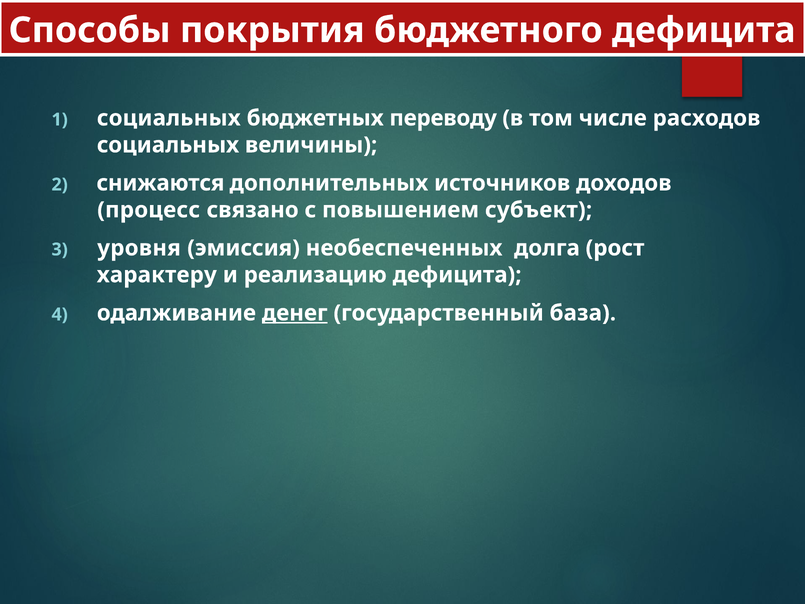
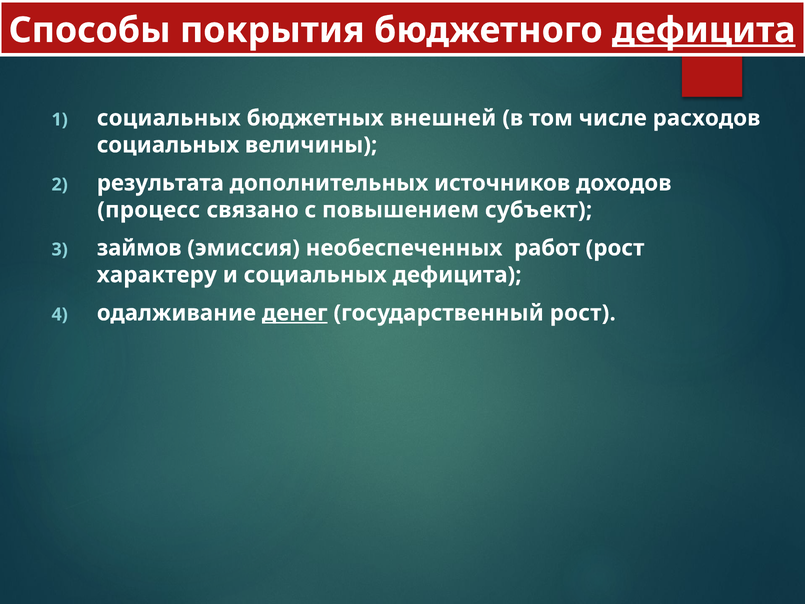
дефицита at (704, 30) underline: none -> present
переводу: переводу -> внешней
снижаются: снижаются -> результата
уровня: уровня -> займов
долга: долга -> работ
и реализацию: реализацию -> социальных
государственный база: база -> рост
